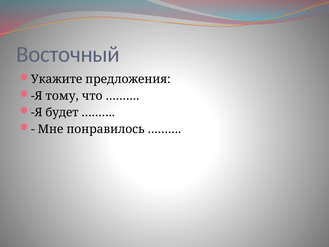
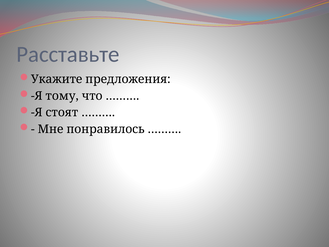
Восточный: Восточный -> Расставьте
будет: будет -> стоят
